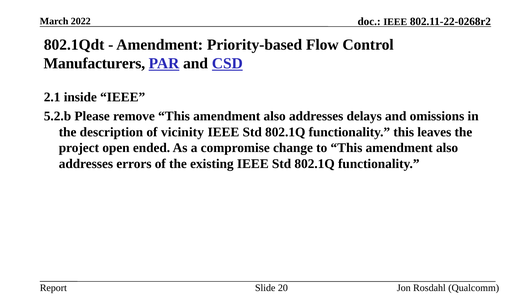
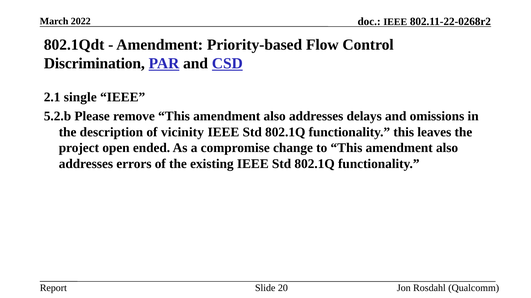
Manufacturers: Manufacturers -> Discrimination
inside: inside -> single
